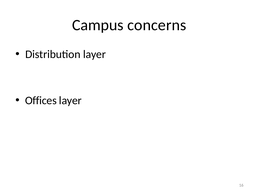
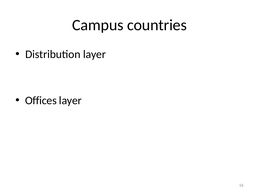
concerns: concerns -> countries
